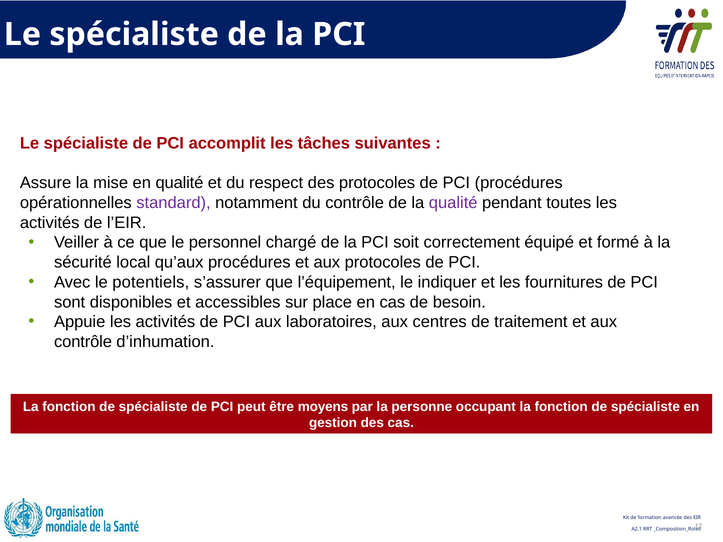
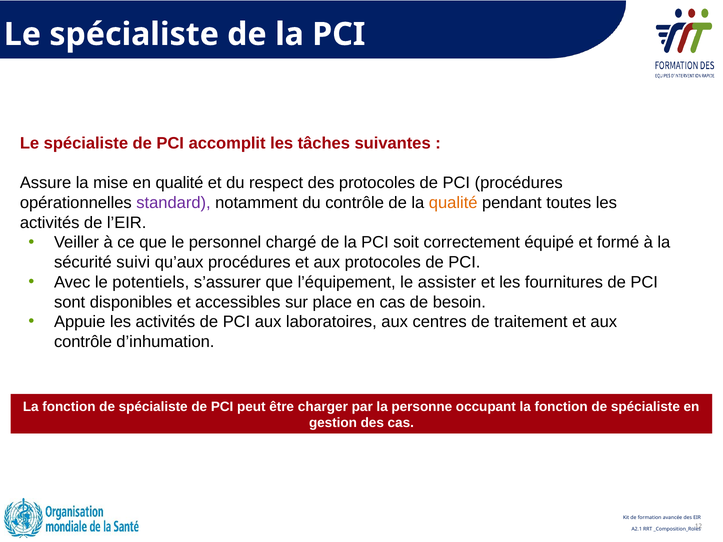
qualité at (453, 203) colour: purple -> orange
local: local -> suivi
indiquer: indiquer -> assister
moyens: moyens -> charger
